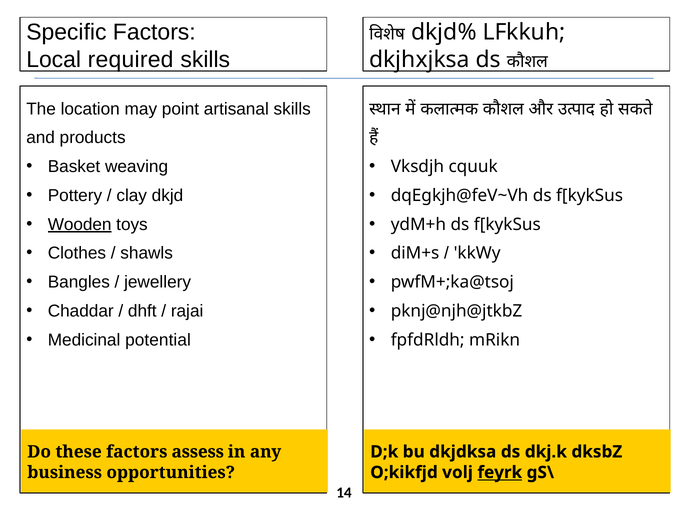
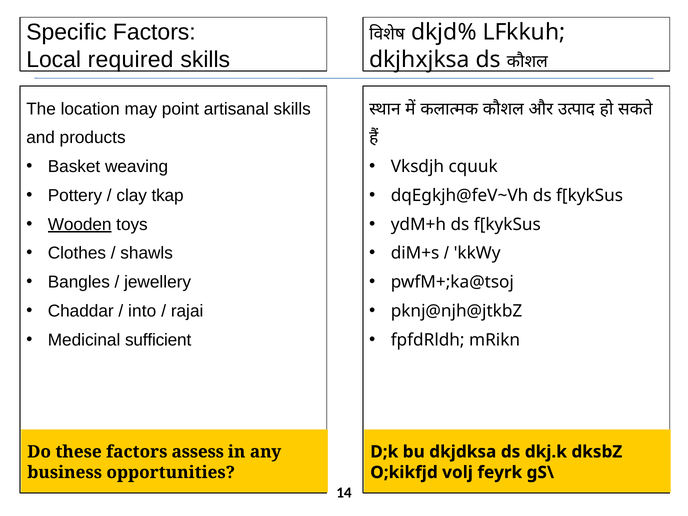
dkjd: dkjd -> tkap
dhft: dhft -> into
potential: potential -> sufficient
feyrk underline: present -> none
